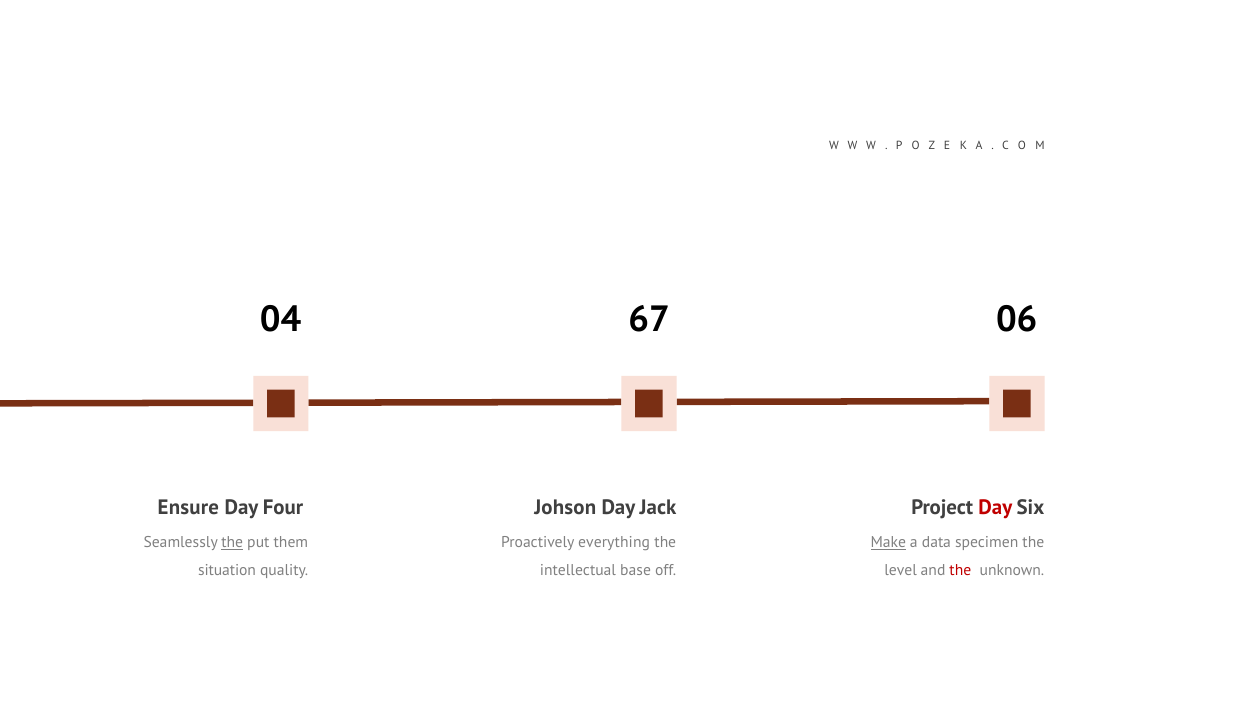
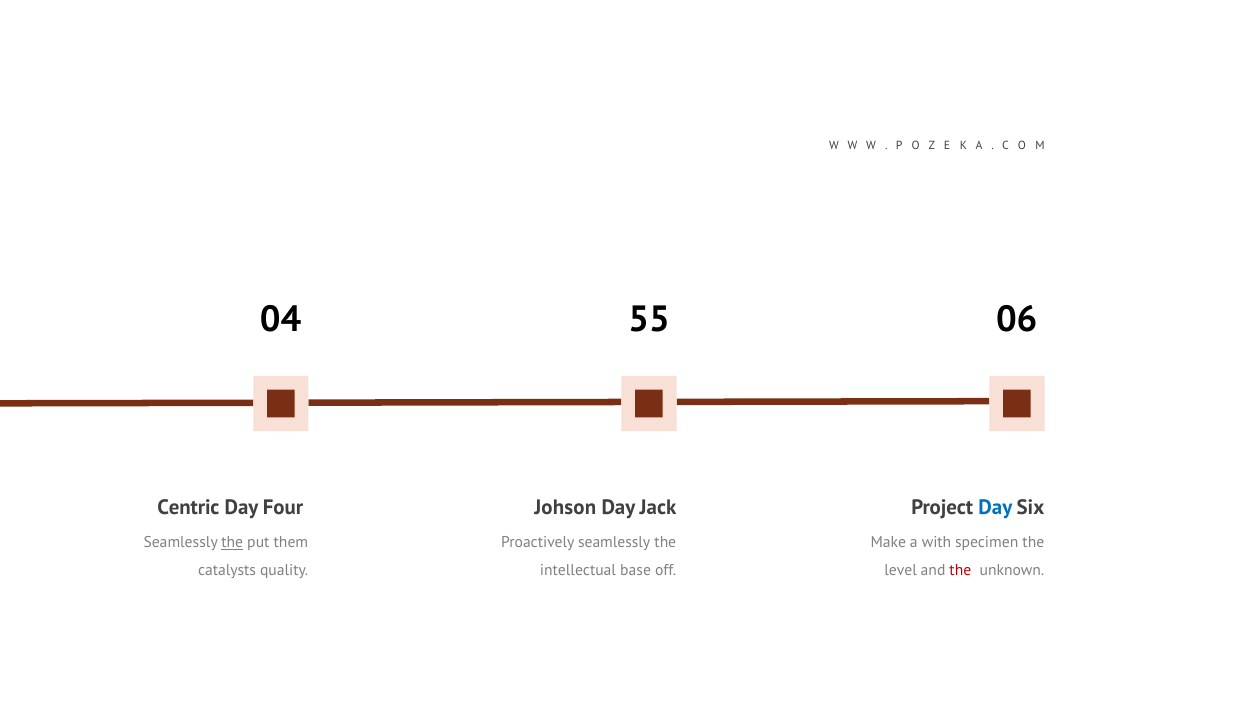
67: 67 -> 55
Ensure: Ensure -> Centric
Day at (995, 507) colour: red -> blue
Proactively everything: everything -> seamlessly
Make underline: present -> none
data: data -> with
situation: situation -> catalysts
